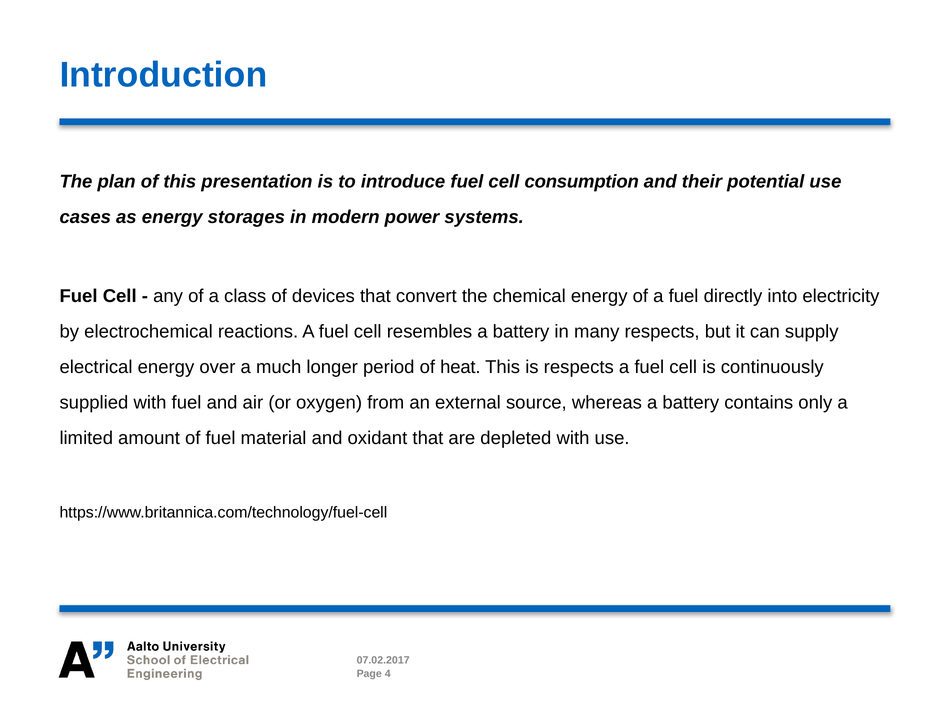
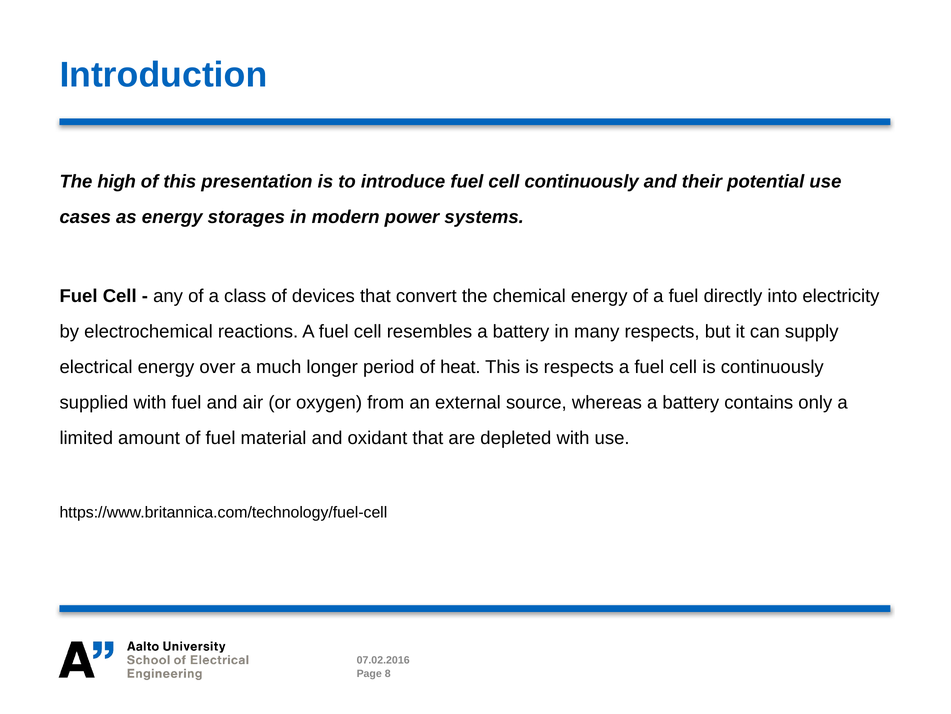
plan: plan -> high
cell consumption: consumption -> continuously
07.02.2017: 07.02.2017 -> 07.02.2016
4: 4 -> 8
